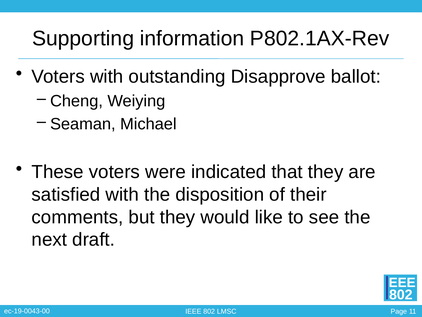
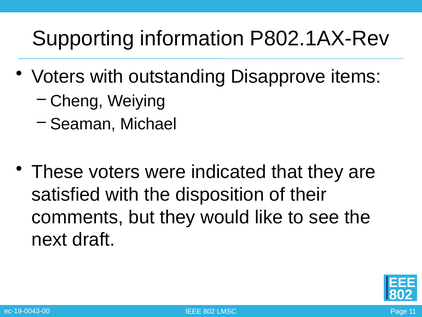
ballot: ballot -> items
